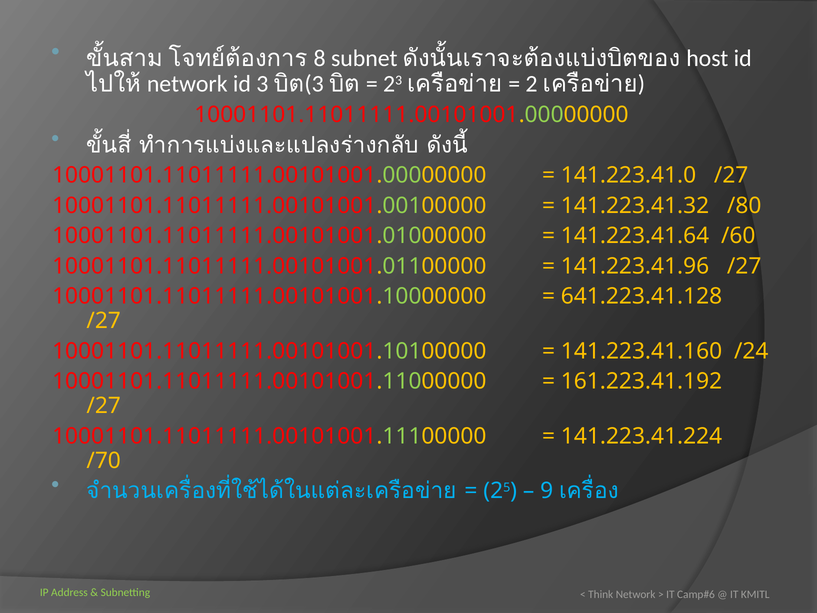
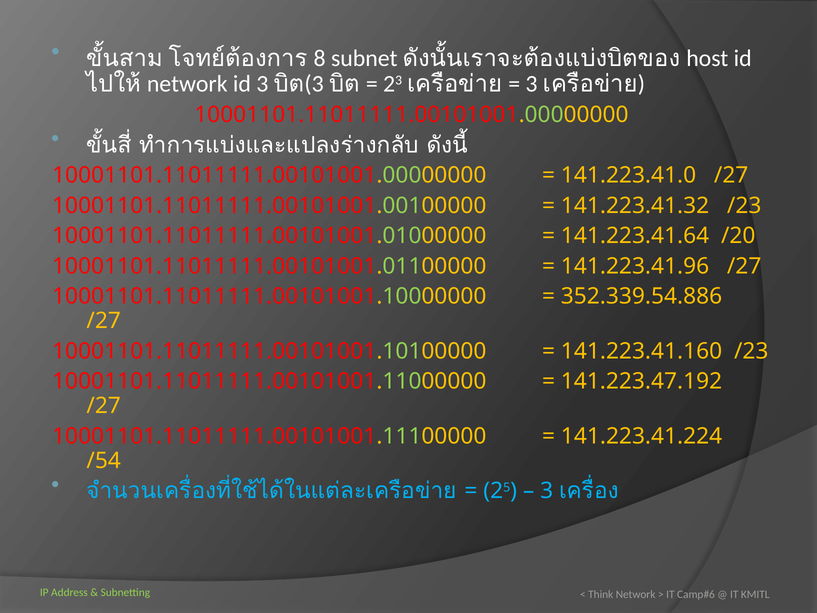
2 at (532, 84): 2 -> 3
141.223.41.32 /80: /80 -> /23
/60: /60 -> /20
641.223.41.128: 641.223.41.128 -> 352.339.54.886
141.223.41.160 /24: /24 -> /23
161.223.41.192: 161.223.41.192 -> 141.223.47.192
/70: /70 -> /54
9 at (547, 491): 9 -> 3
